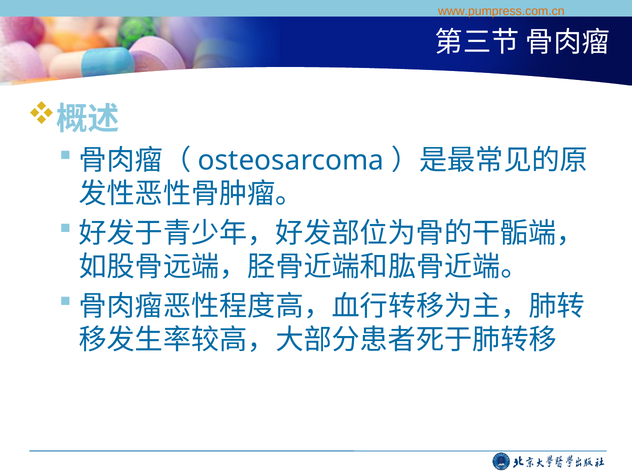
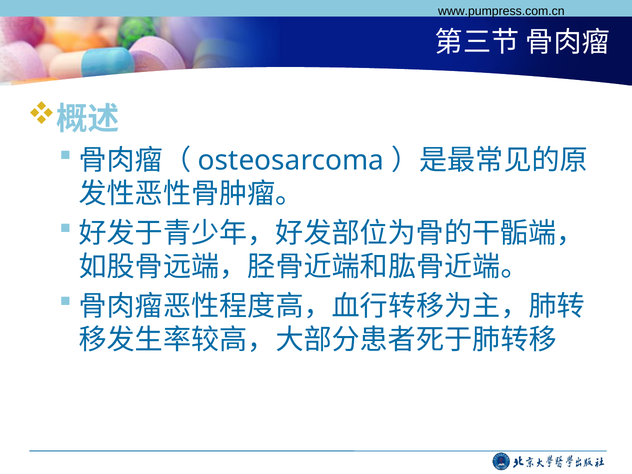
www.pumpress.com.cn colour: orange -> black
